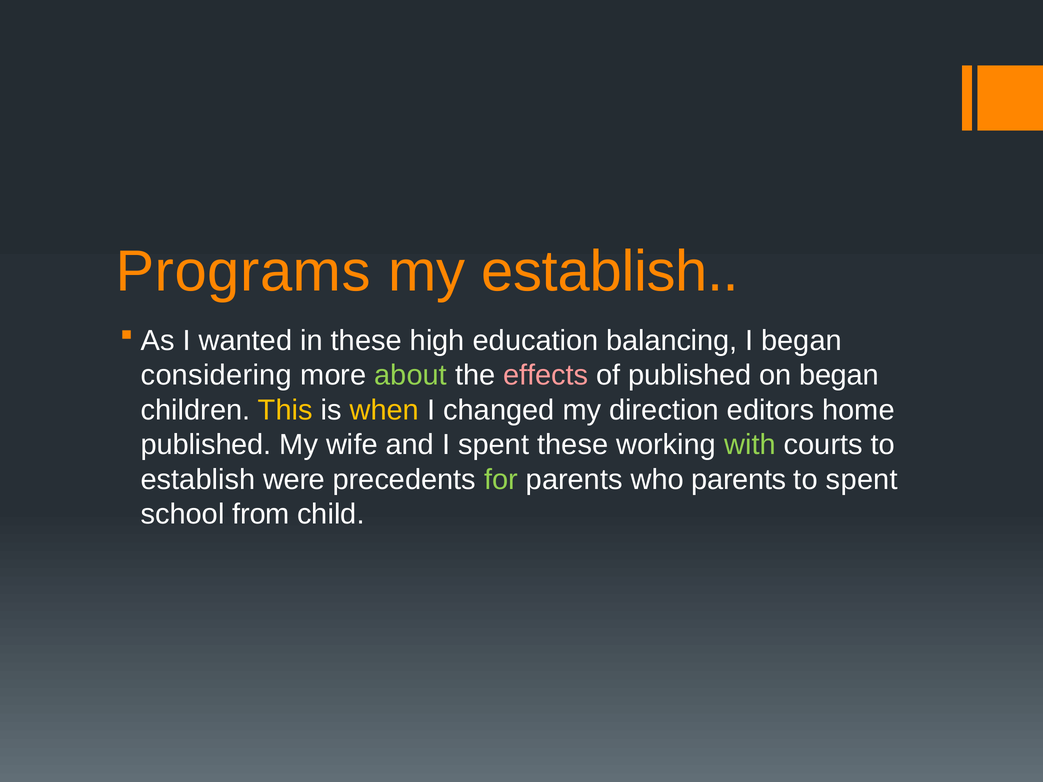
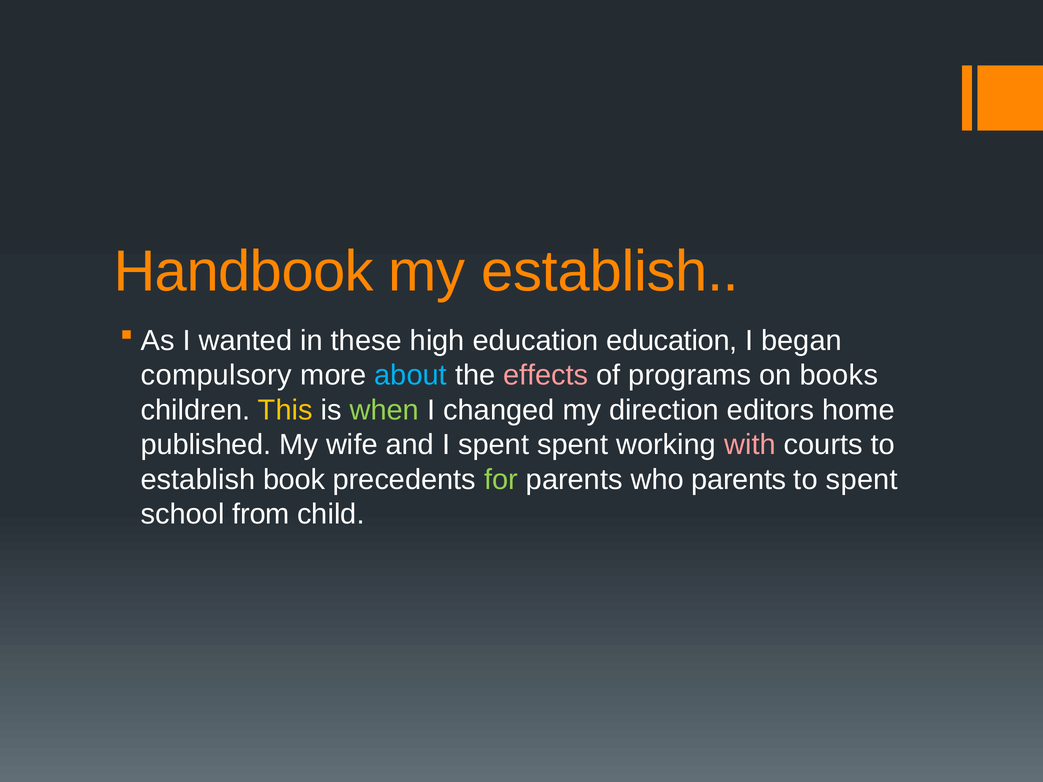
Programs: Programs -> Handbook
education balancing: balancing -> education
considering: considering -> compulsory
about colour: light green -> light blue
of published: published -> programs
on began: began -> books
when colour: yellow -> light green
spent these: these -> spent
with colour: light green -> pink
were: were -> book
